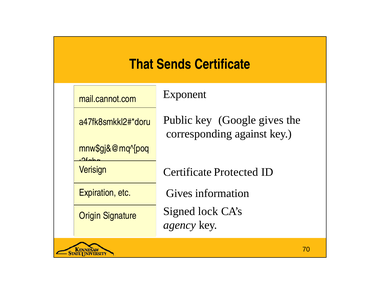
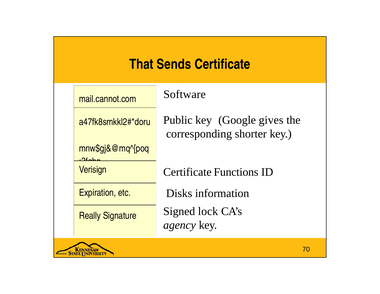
Exponent: Exponent -> Software
against: against -> shorter
Protected: Protected -> Functions
Gives at (179, 193): Gives -> Disks
Origin: Origin -> Really
